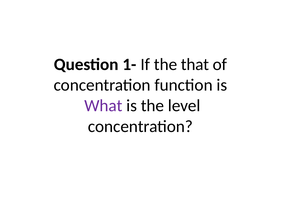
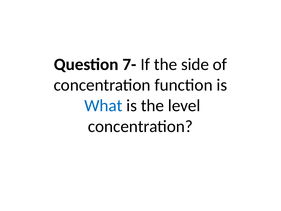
1-: 1- -> 7-
that: that -> side
What colour: purple -> blue
